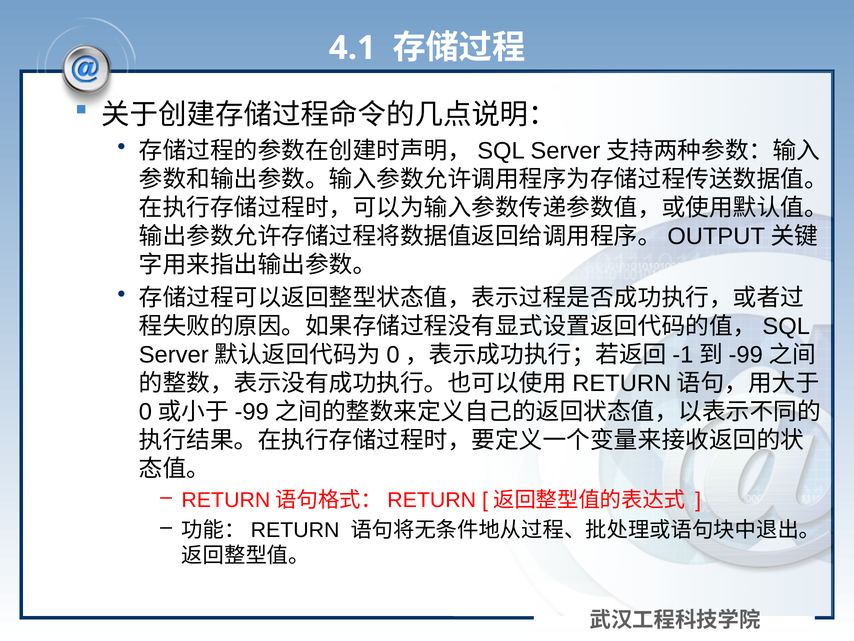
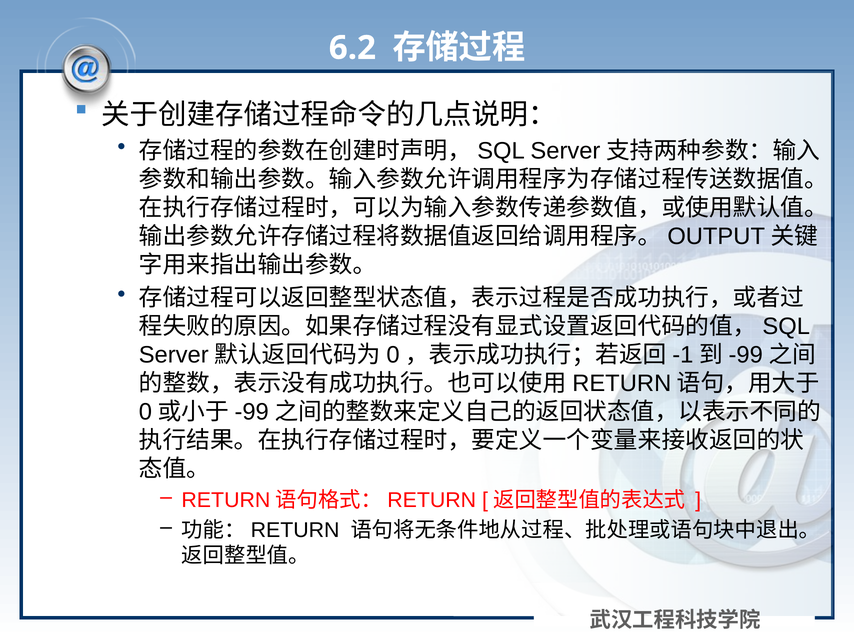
4.1: 4.1 -> 6.2
